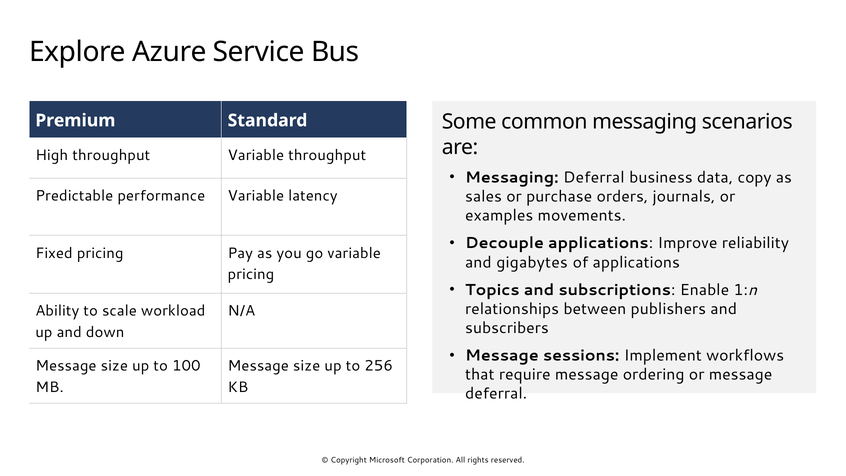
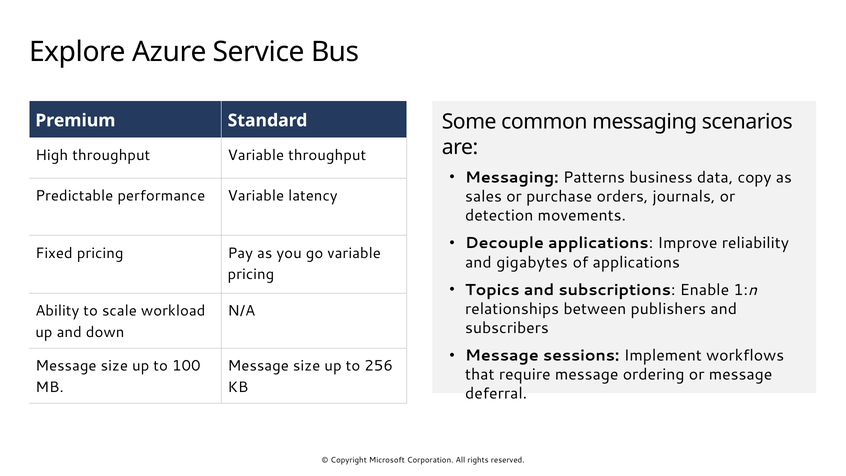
Messaging Deferral: Deferral -> Patterns
examples: examples -> detection
